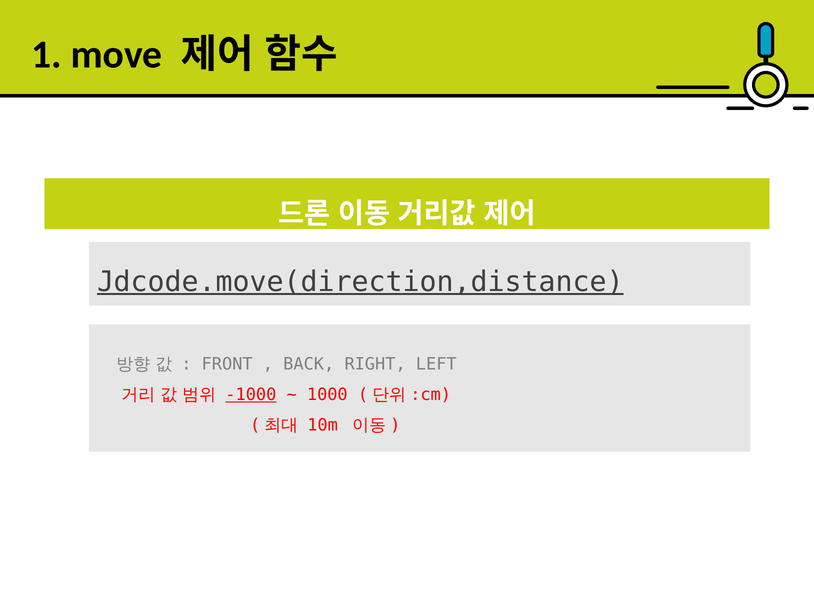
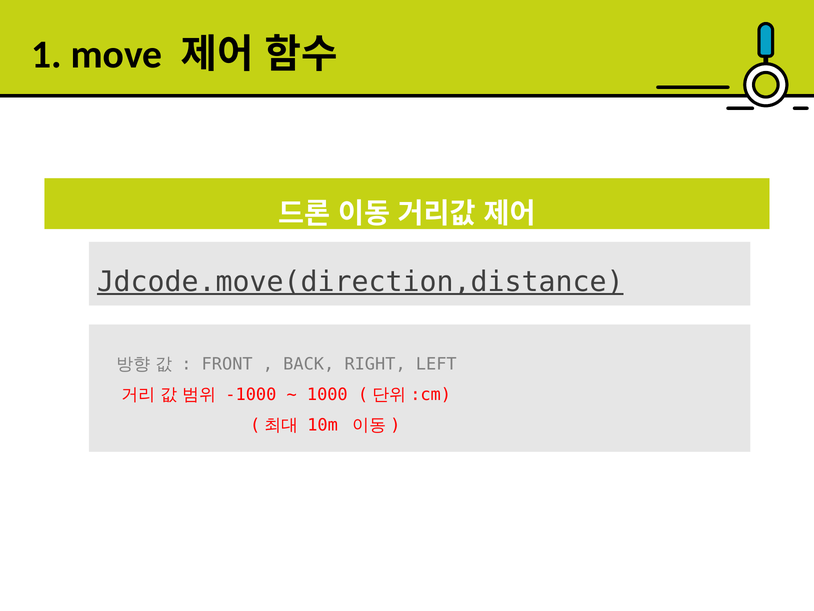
-1000 underline: present -> none
